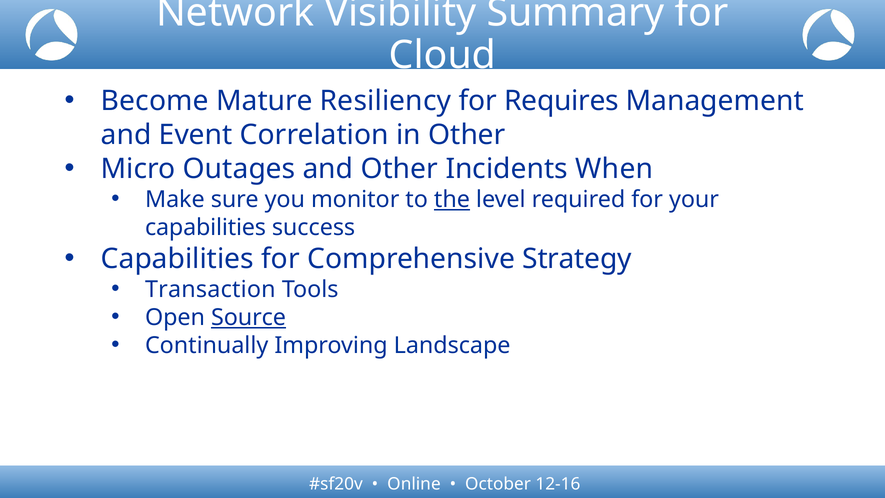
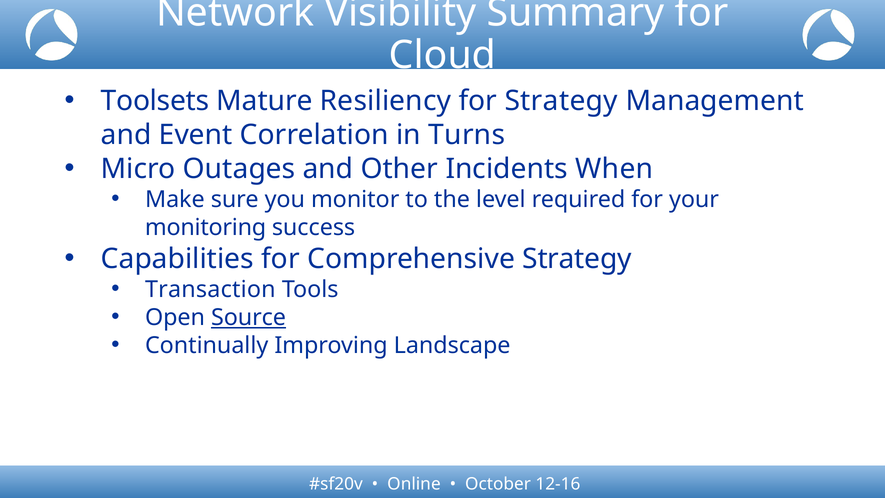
Become: Become -> Toolsets
for Requires: Requires -> Strategy
in Other: Other -> Turns
the underline: present -> none
capabilities at (206, 228): capabilities -> monitoring
